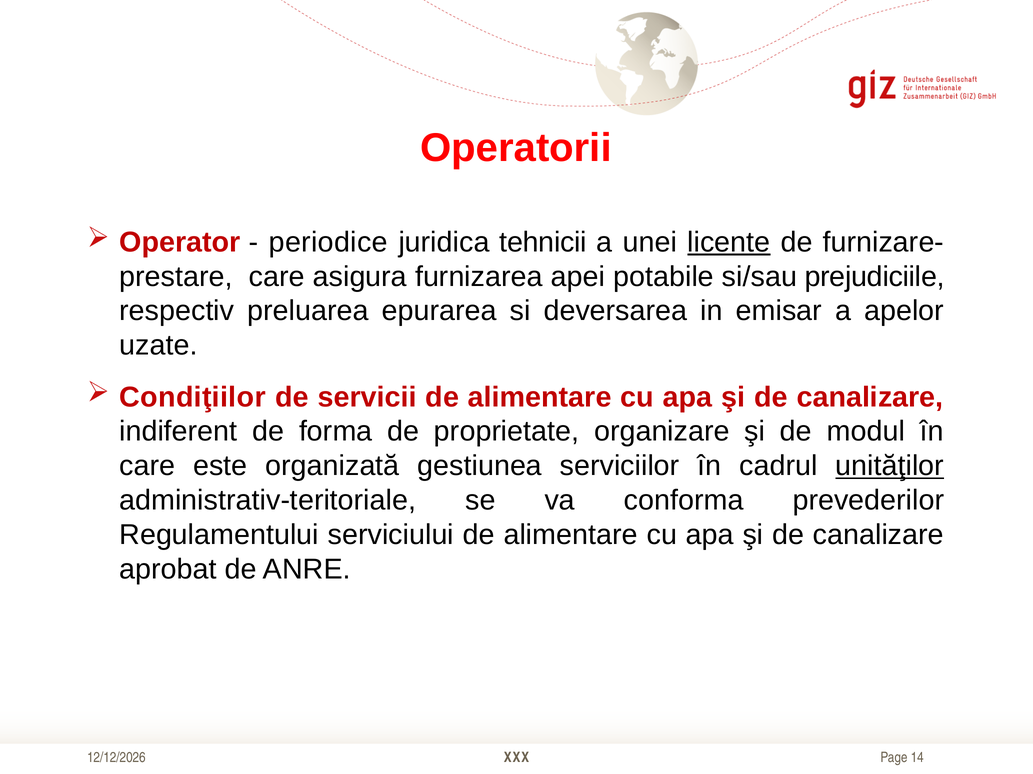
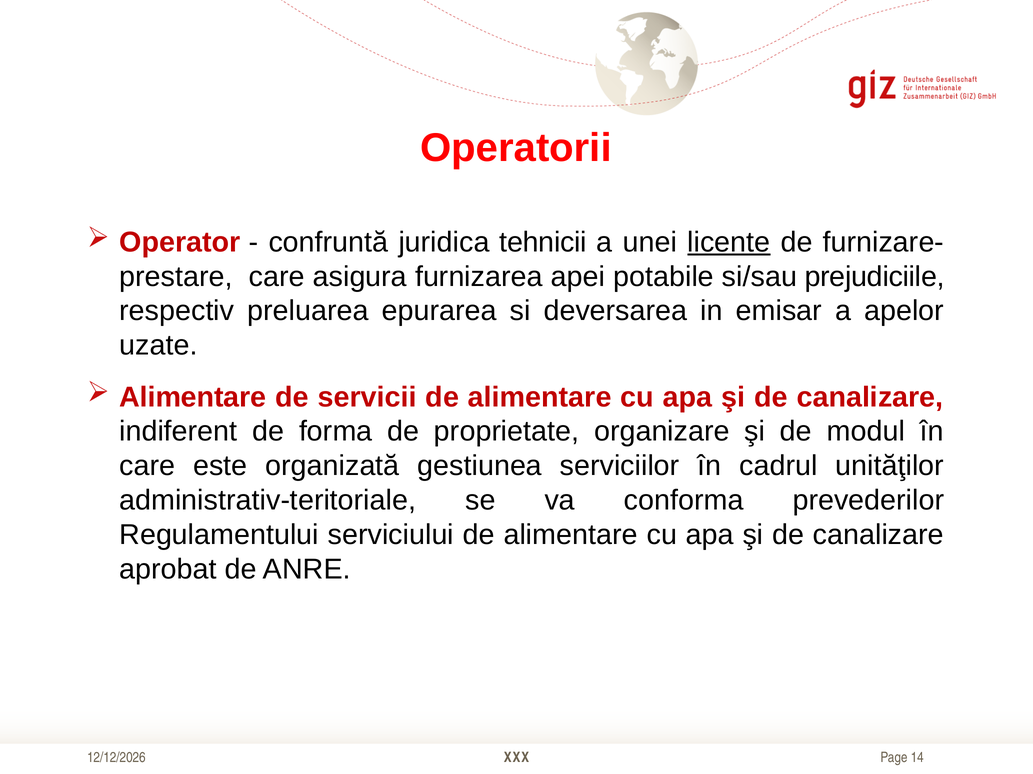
periodice: periodice -> confruntă
Condiţiilor at (193, 397): Condiţiilor -> Alimentare
unităţilor underline: present -> none
